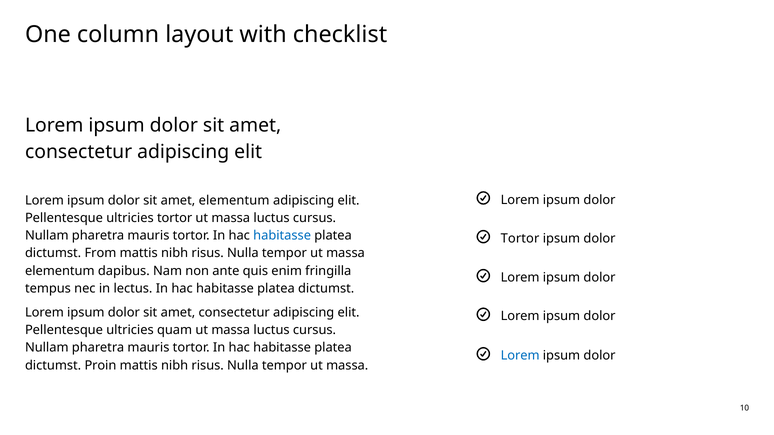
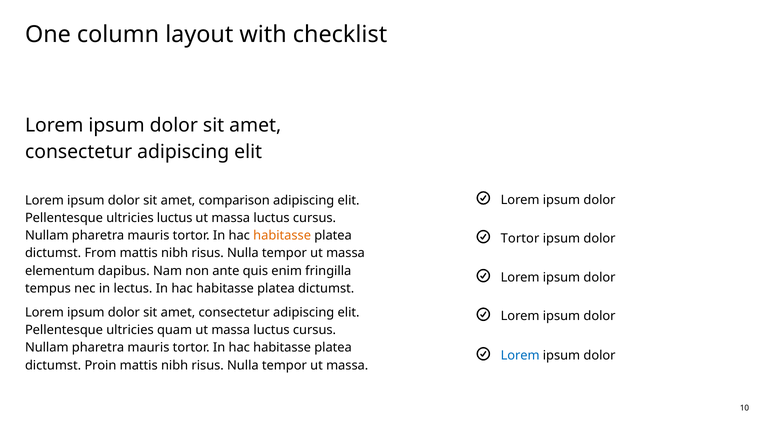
amet elementum: elementum -> comparison
ultricies tortor: tortor -> luctus
habitasse at (282, 236) colour: blue -> orange
